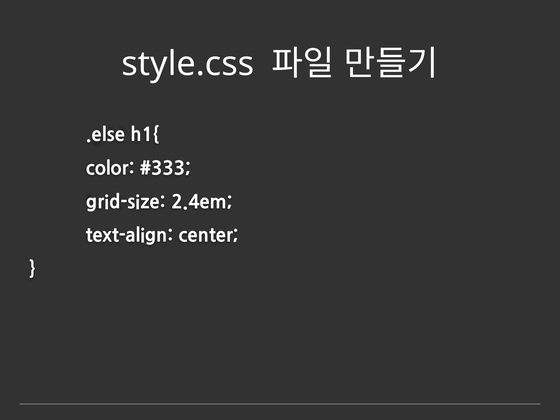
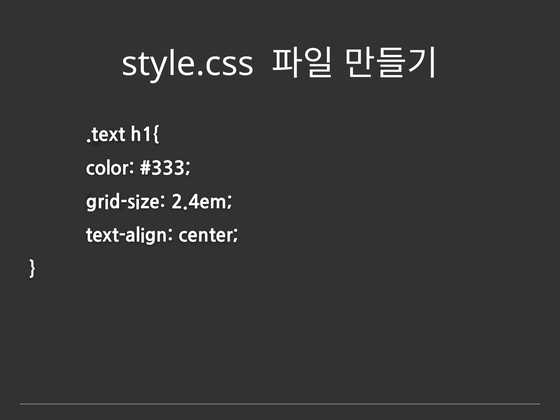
.else: .else -> .text
